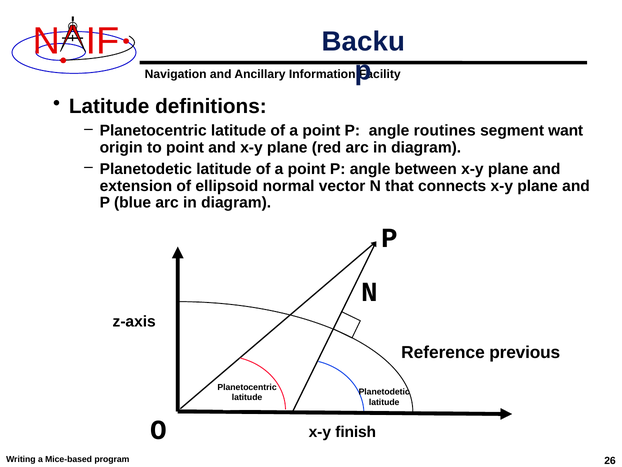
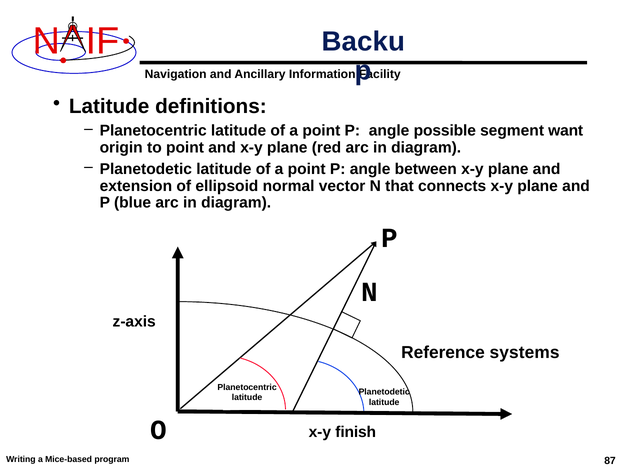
routines: routines -> possible
previous: previous -> systems
26: 26 -> 87
